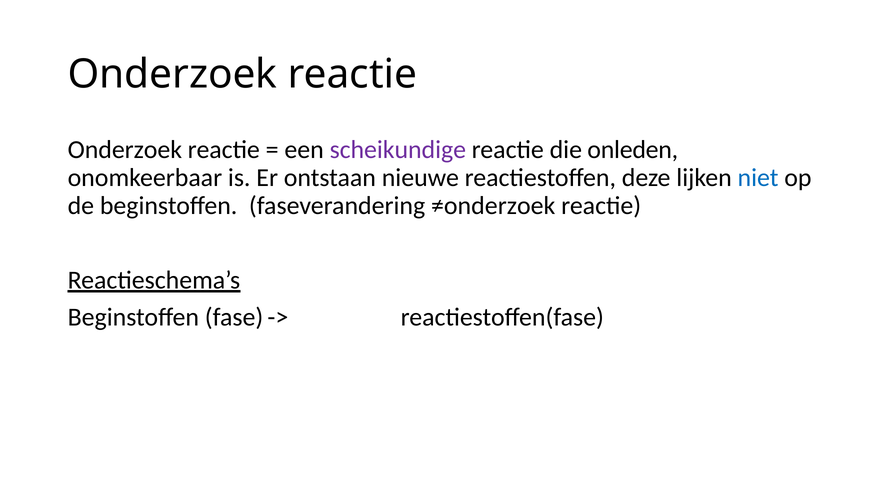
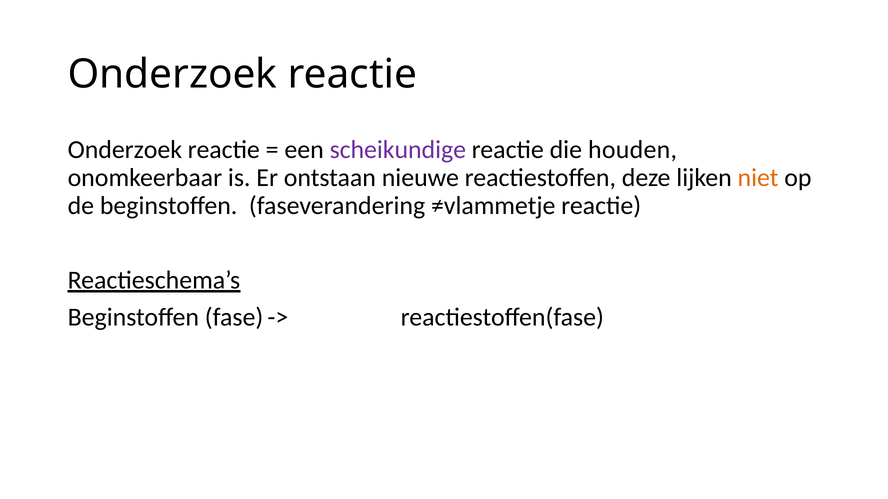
onleden: onleden -> houden
niet colour: blue -> orange
≠onderzoek: ≠onderzoek -> ≠vlammetje
